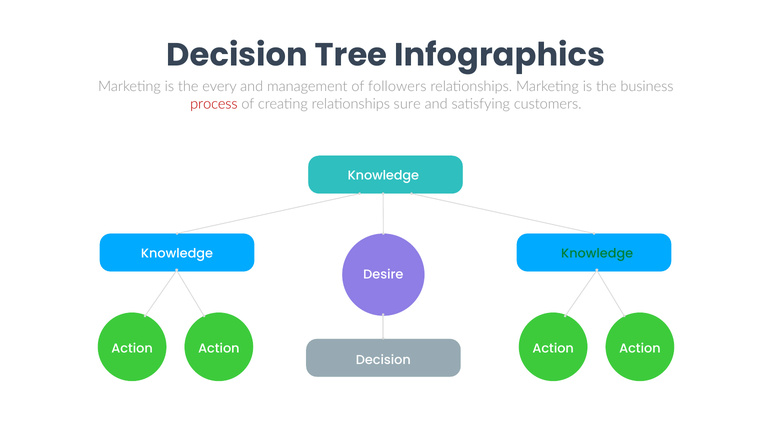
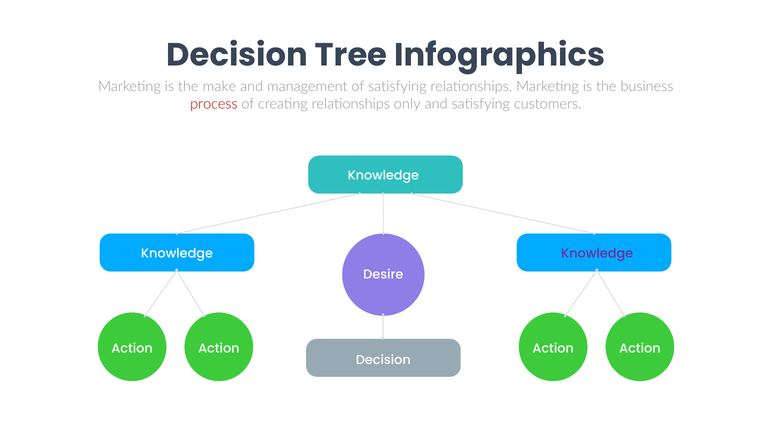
every: every -> make
of followers: followers -> satisfying
sure: sure -> only
Knowledge at (597, 254) colour: green -> purple
